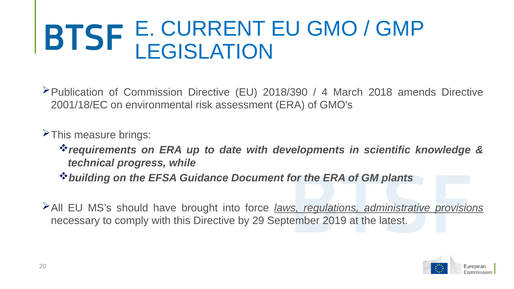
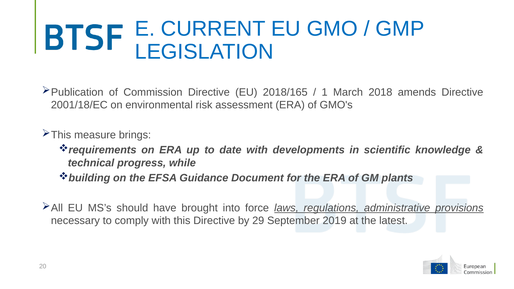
2018/390: 2018/390 -> 2018/165
4: 4 -> 1
